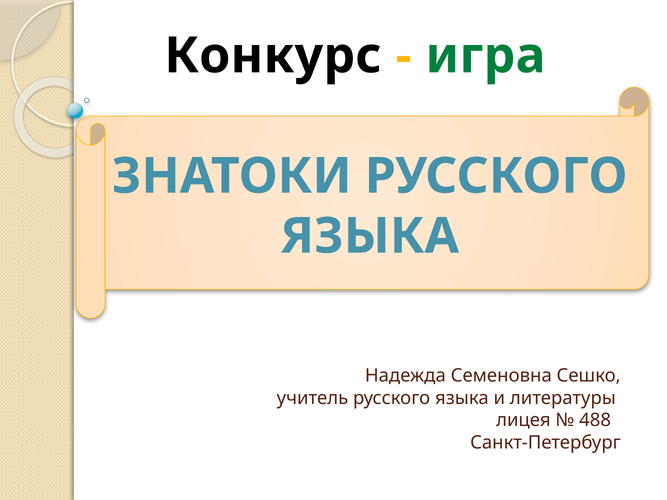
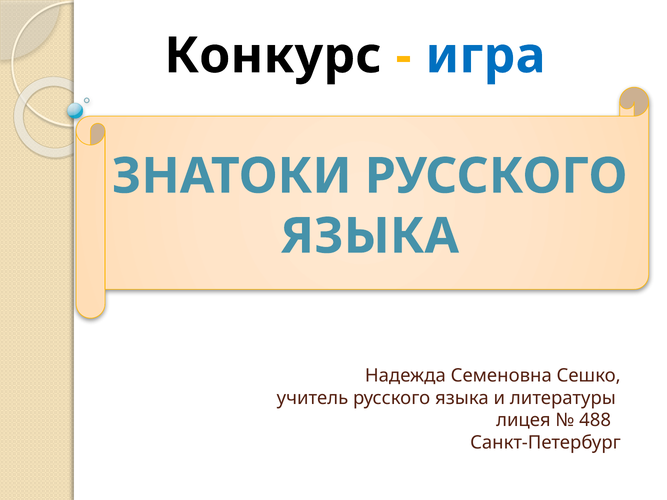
игра colour: green -> blue
